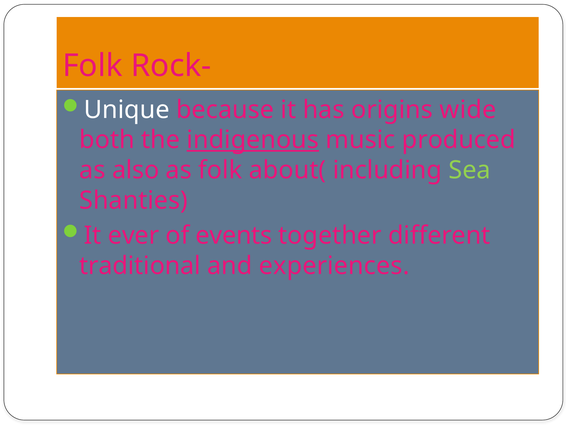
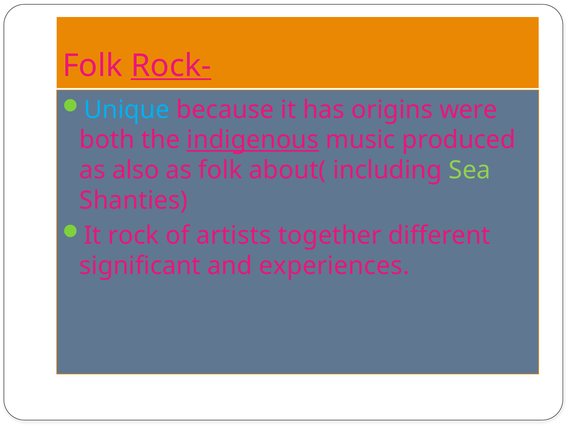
Rock- underline: none -> present
Unique colour: white -> light blue
wide: wide -> were
ever: ever -> rock
events: events -> artists
traditional: traditional -> significant
